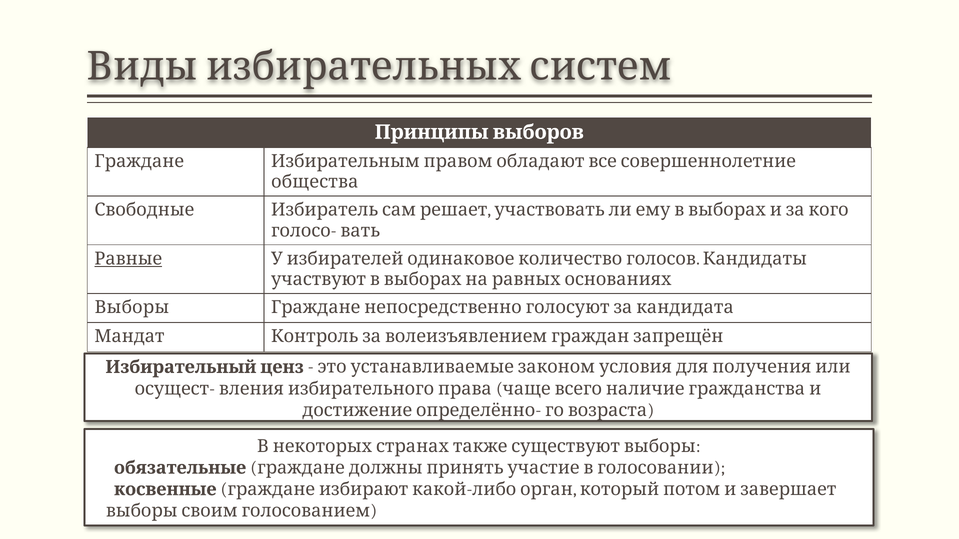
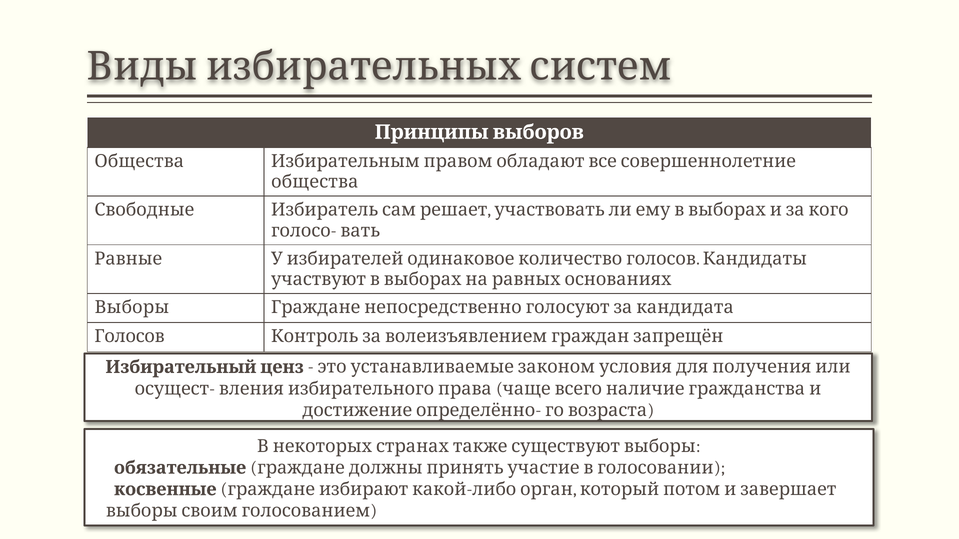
Граждане at (139, 161): Граждане -> Общества
Равные underline: present -> none
Мандат: Мандат -> Голосов
